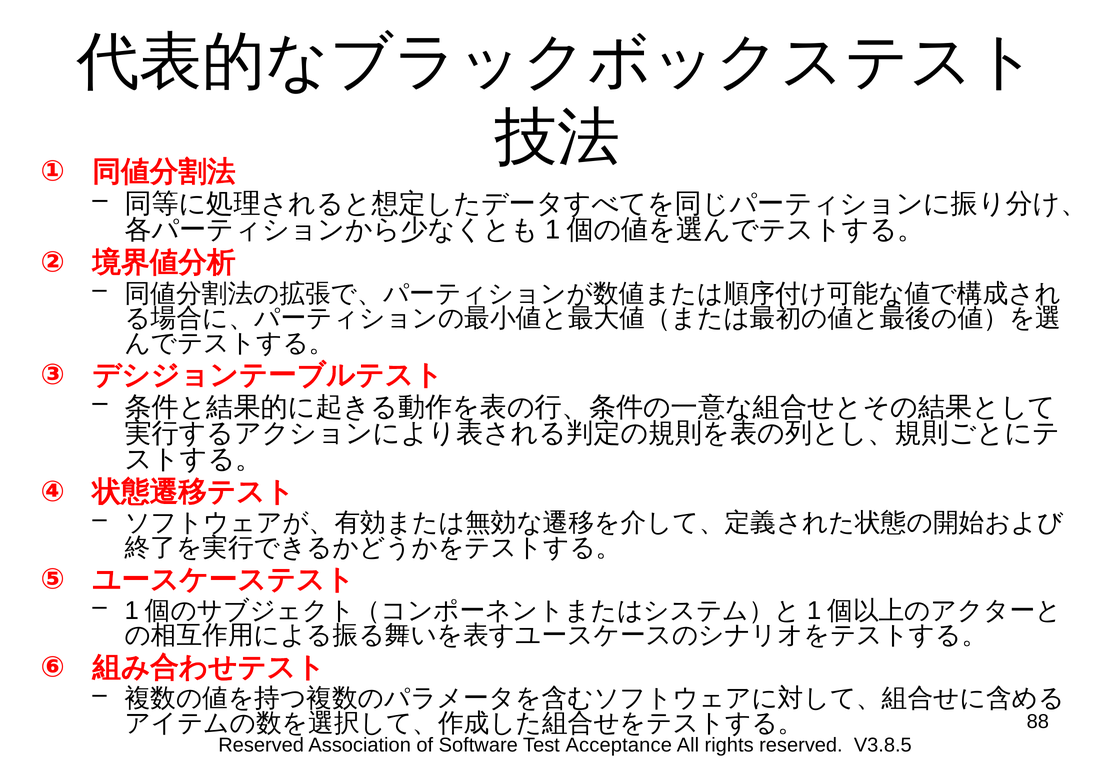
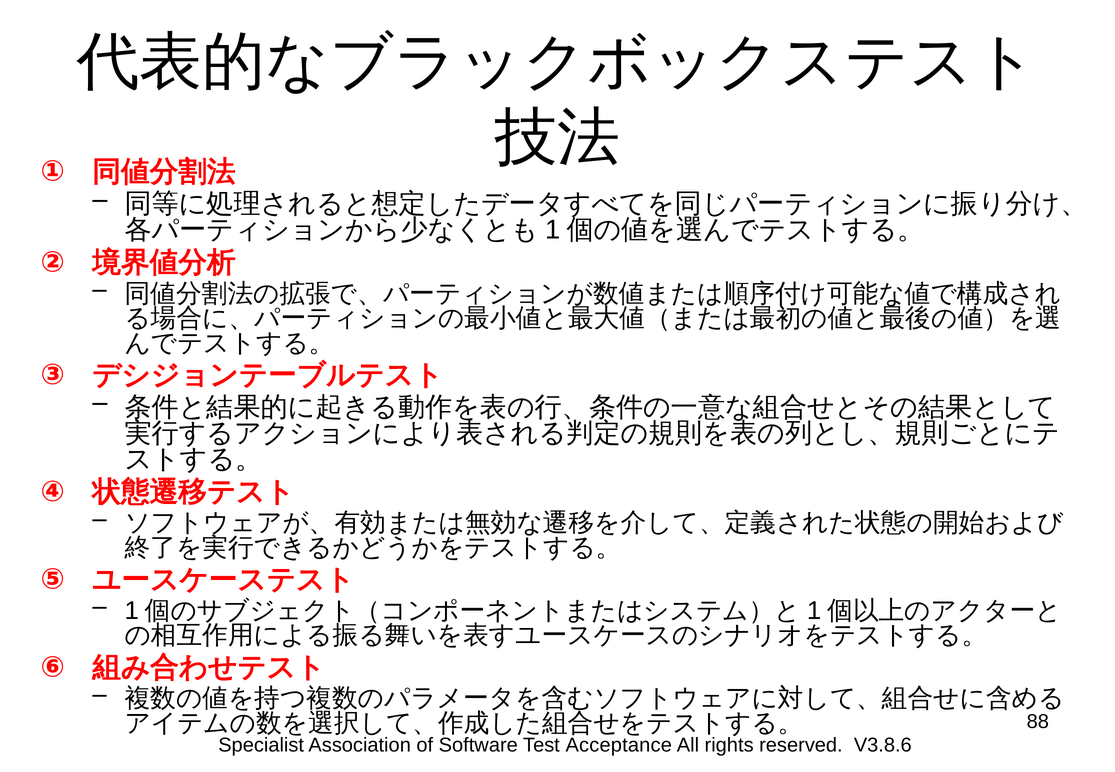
Reserved at (261, 745): Reserved -> Specialist
V3.8.5: V3.8.5 -> V3.8.6
